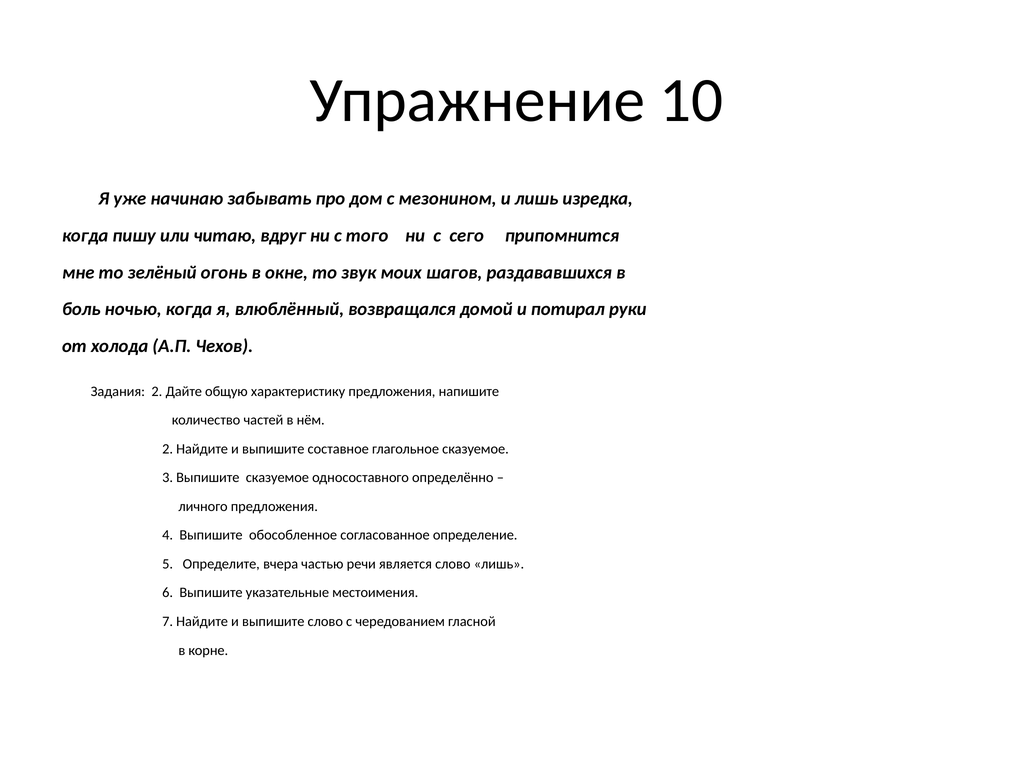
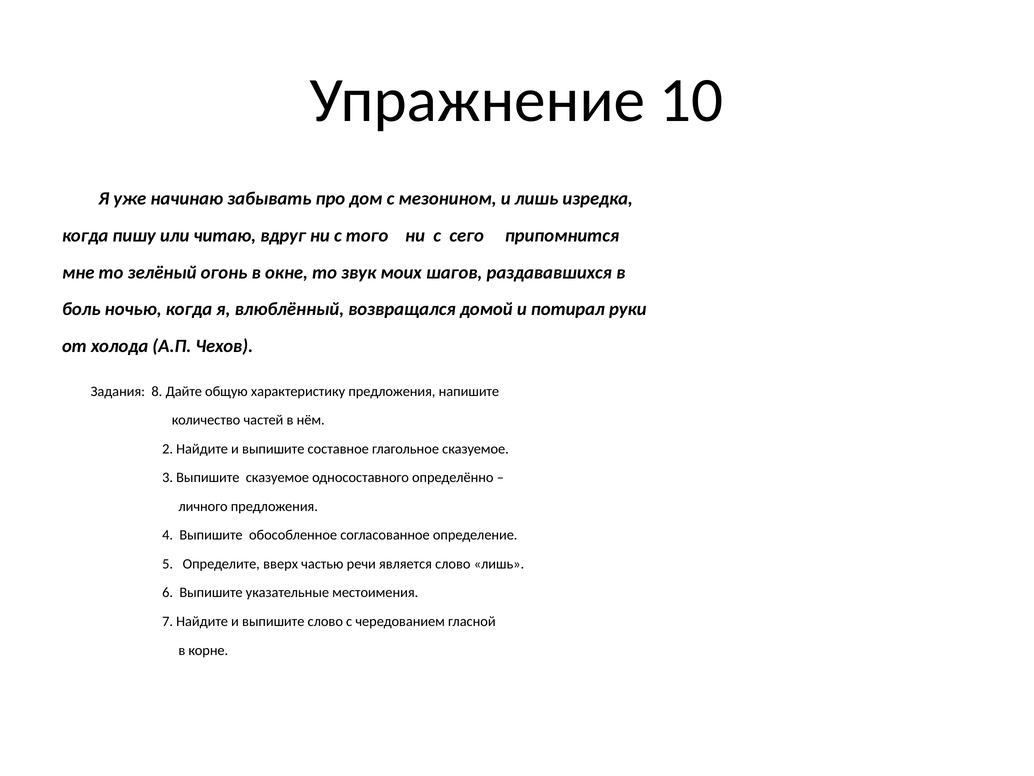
Задания 2: 2 -> 8
вчера: вчера -> вверх
